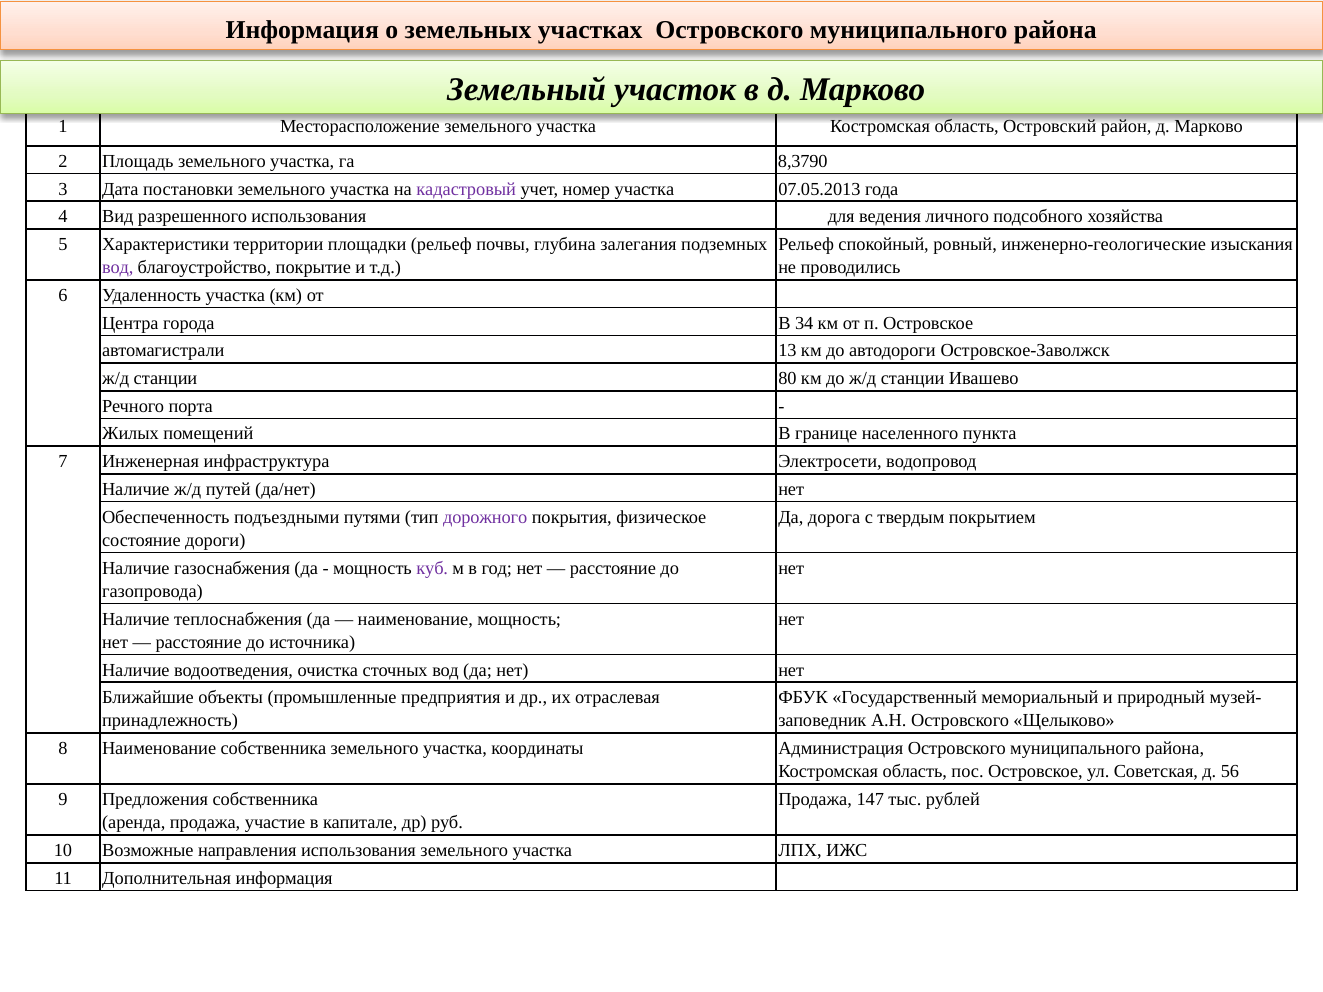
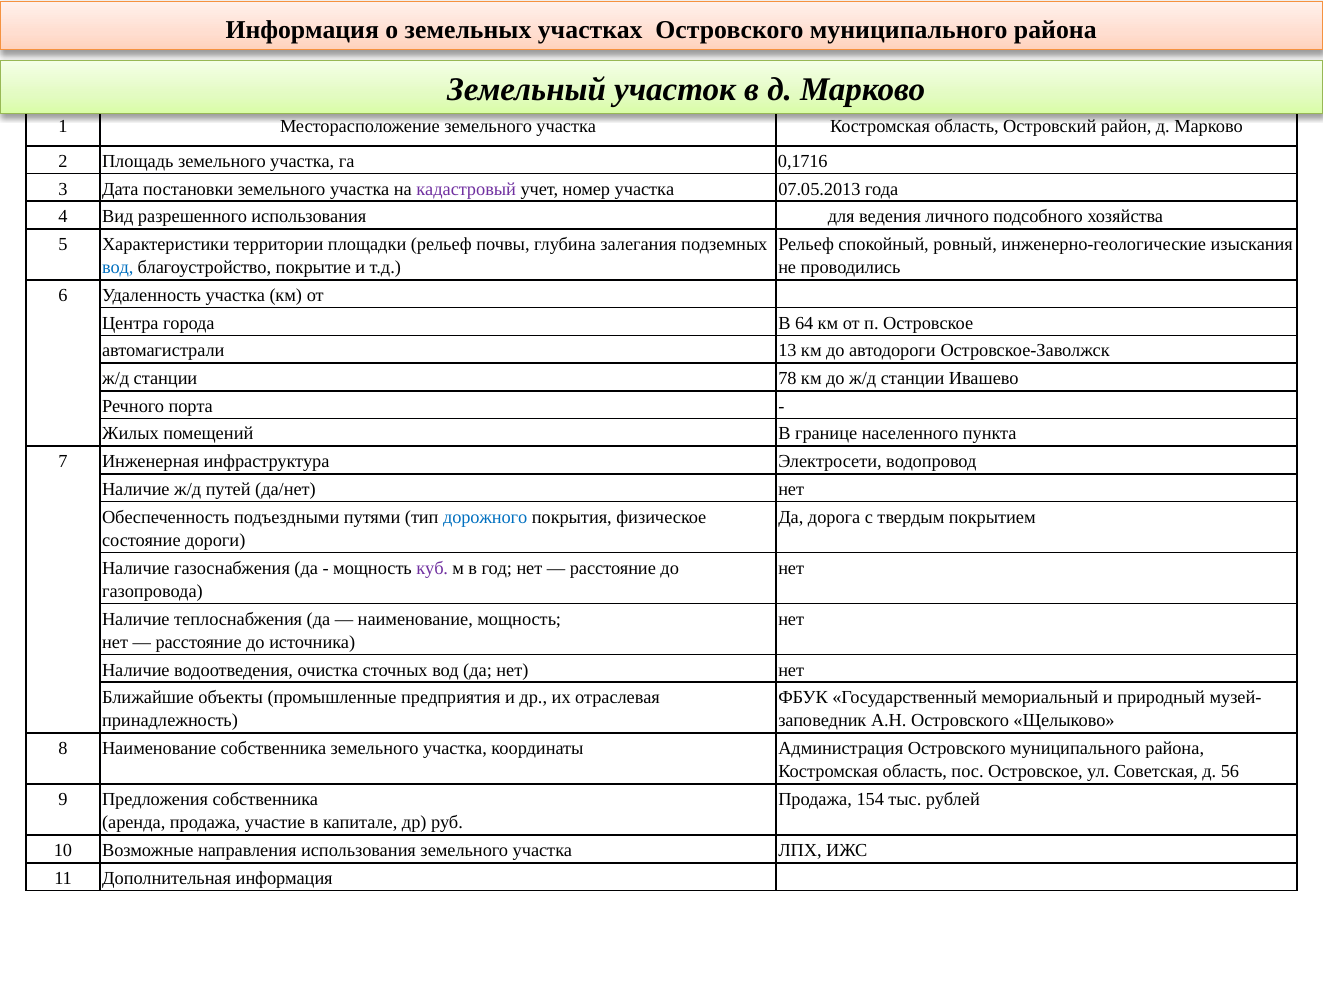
8,3790: 8,3790 -> 0,1716
вод at (118, 268) colour: purple -> blue
34: 34 -> 64
80: 80 -> 78
дорожного colour: purple -> blue
147: 147 -> 154
